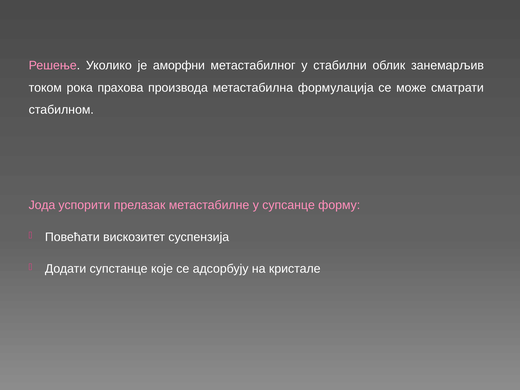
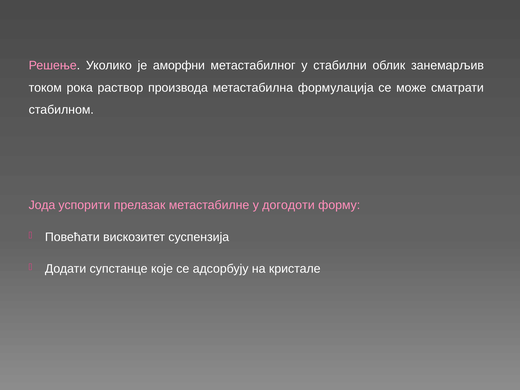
прахова: прахова -> раствор
супсанце: супсанце -> догодоти
